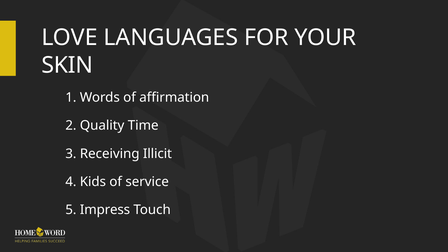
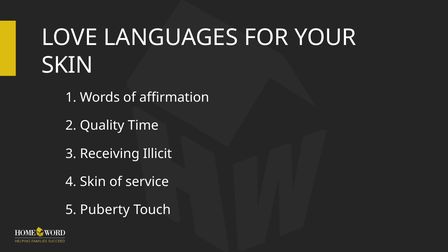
Kids at (93, 182): Kids -> Skin
Impress: Impress -> Puberty
